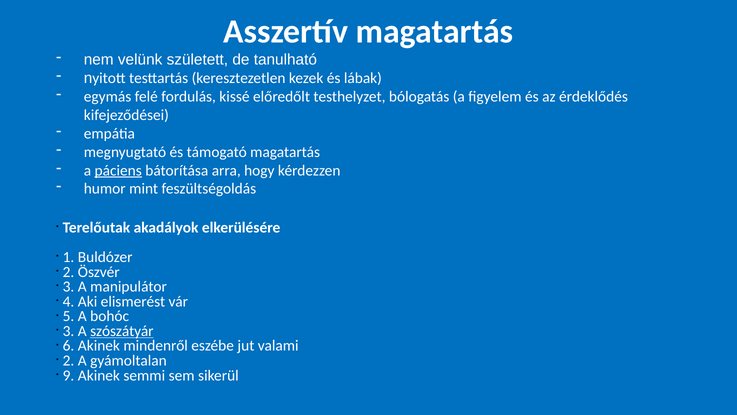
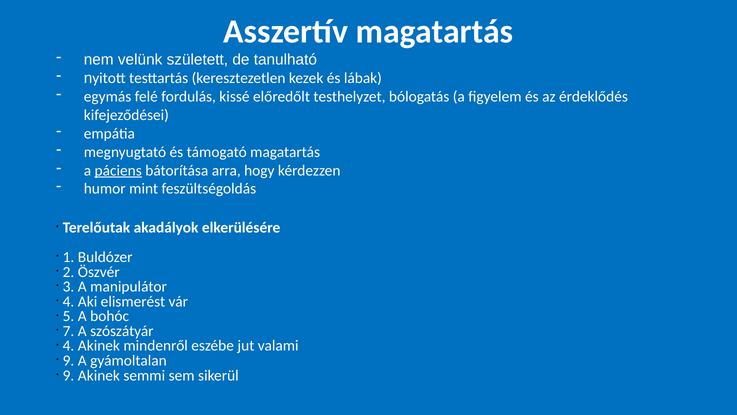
3 at (69, 331): 3 -> 7
szószátyár underline: present -> none
6 at (69, 346): 6 -> 4
2 at (69, 360): 2 -> 9
